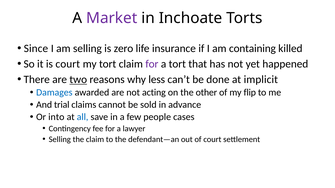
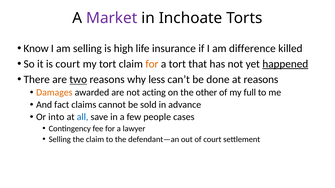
Since: Since -> Know
zero: zero -> high
containing: containing -> difference
for at (152, 64) colour: purple -> orange
happened underline: none -> present
at implicit: implicit -> reasons
Damages colour: blue -> orange
flip: flip -> full
trial: trial -> fact
